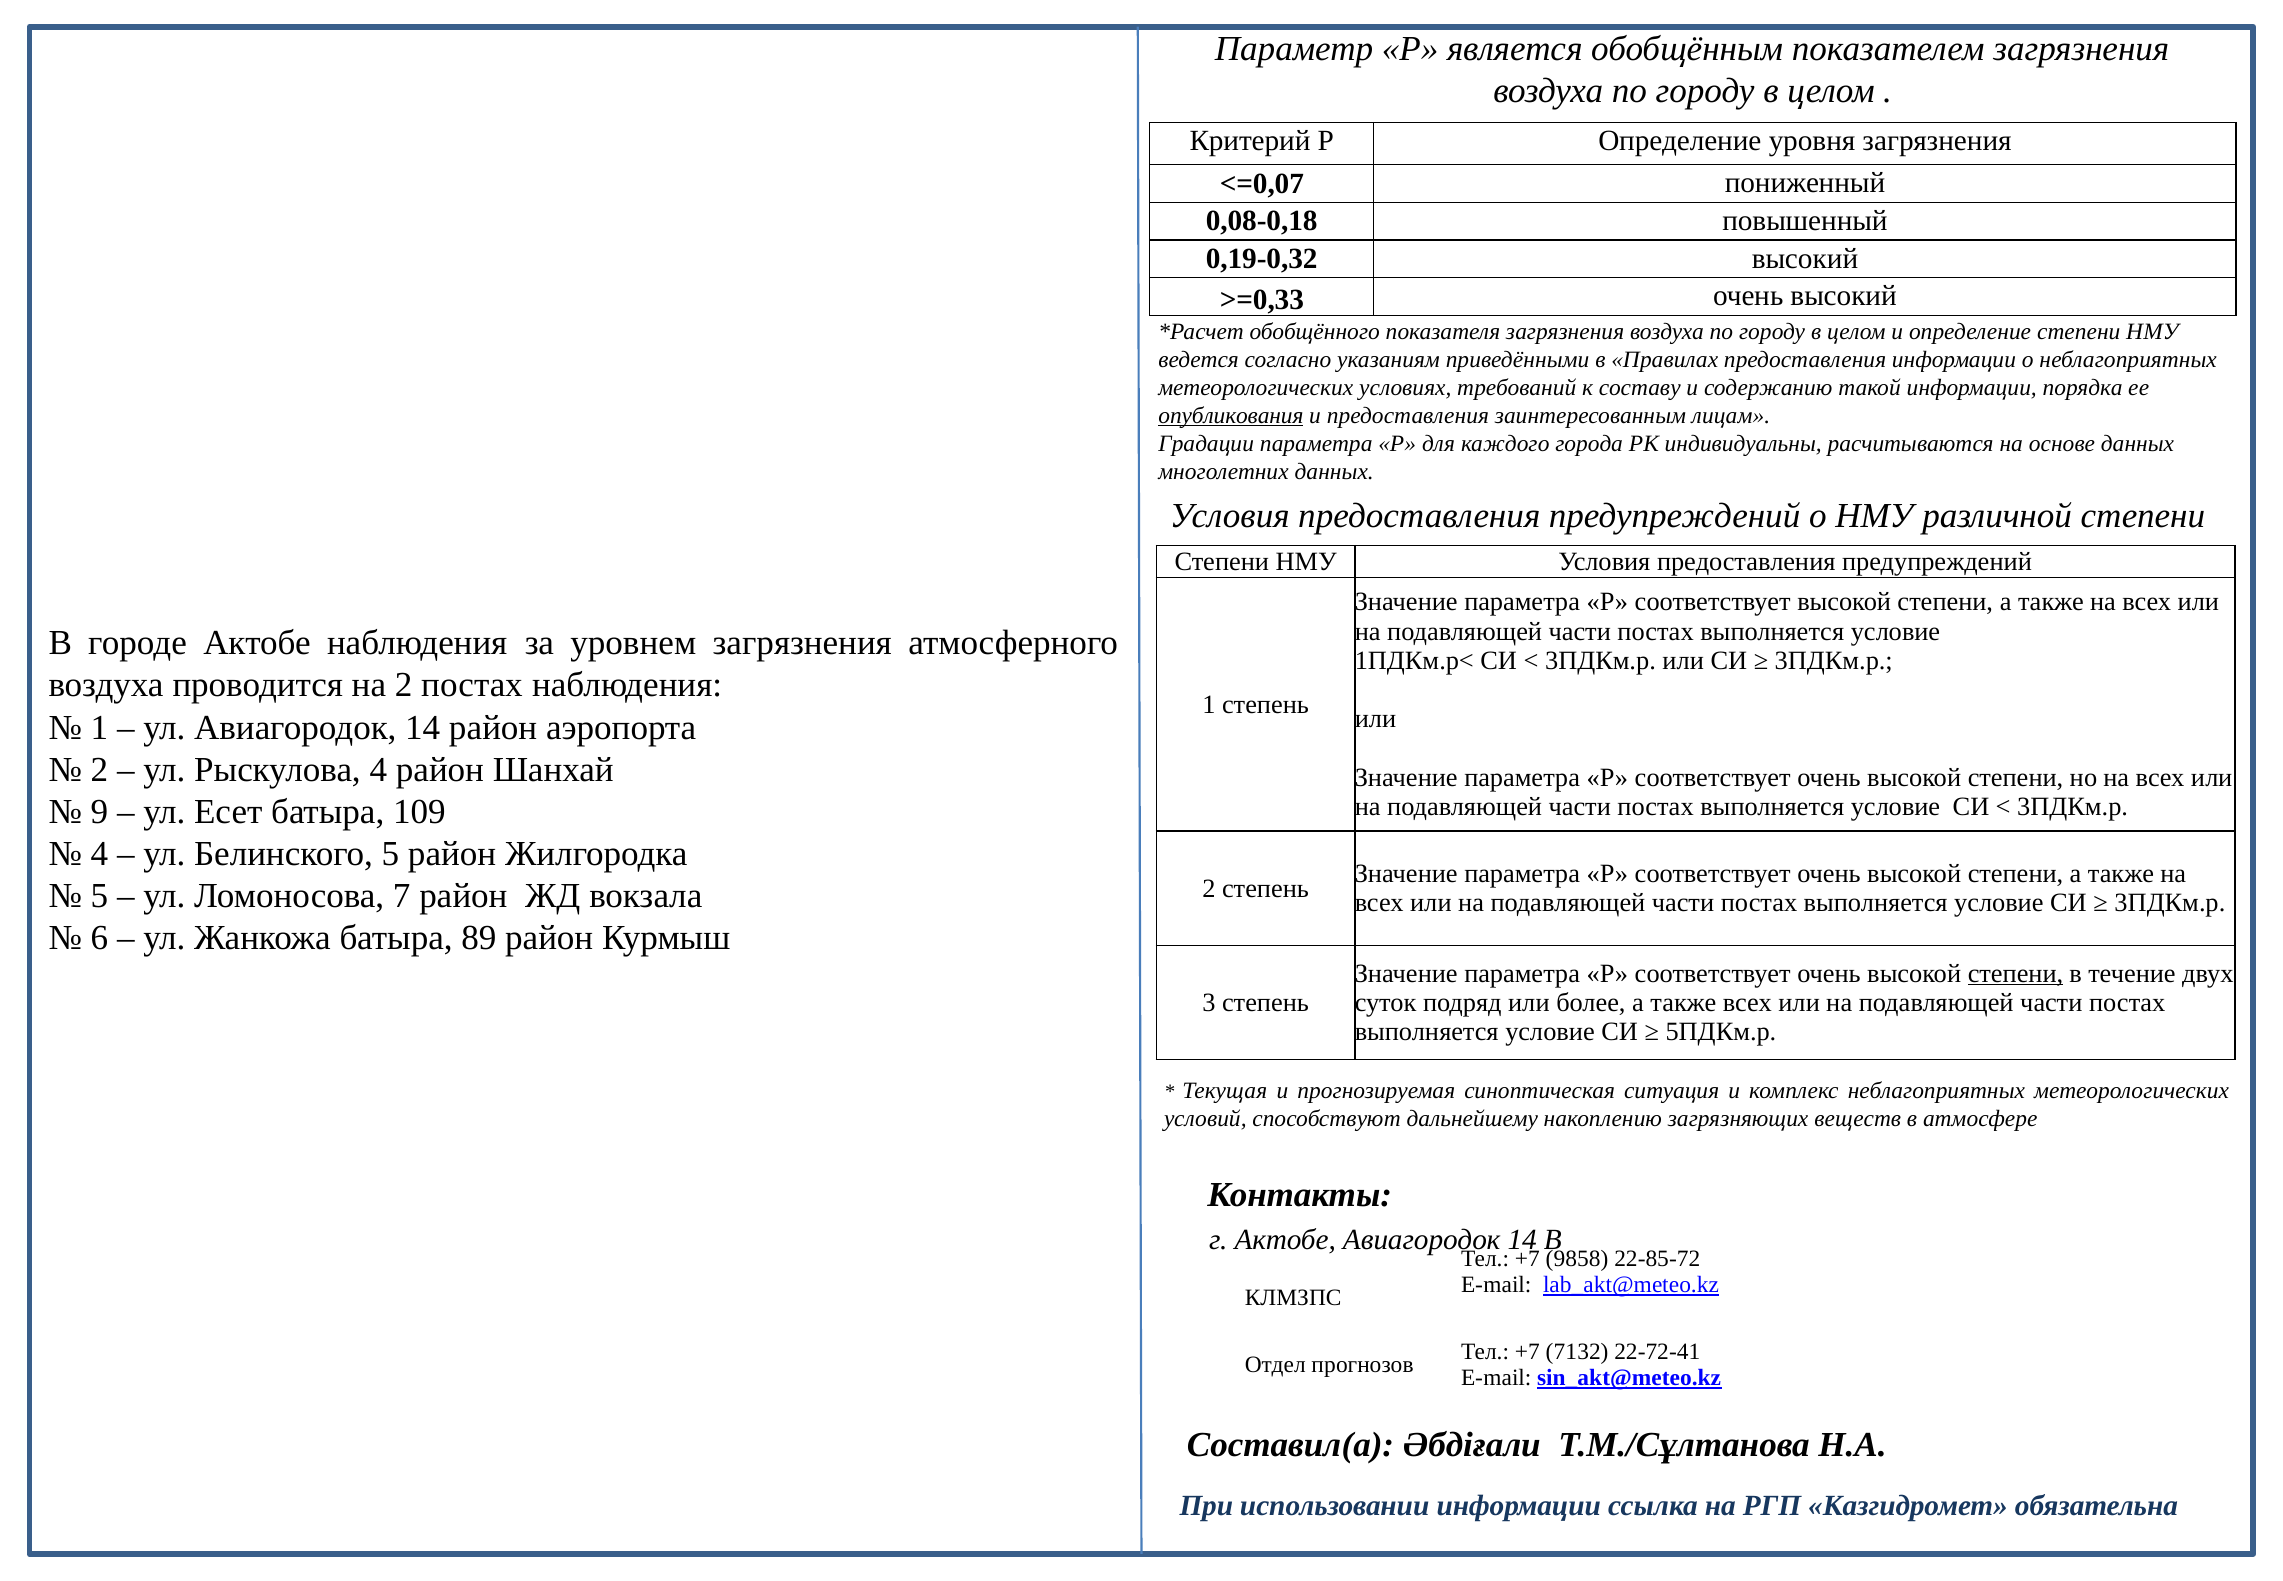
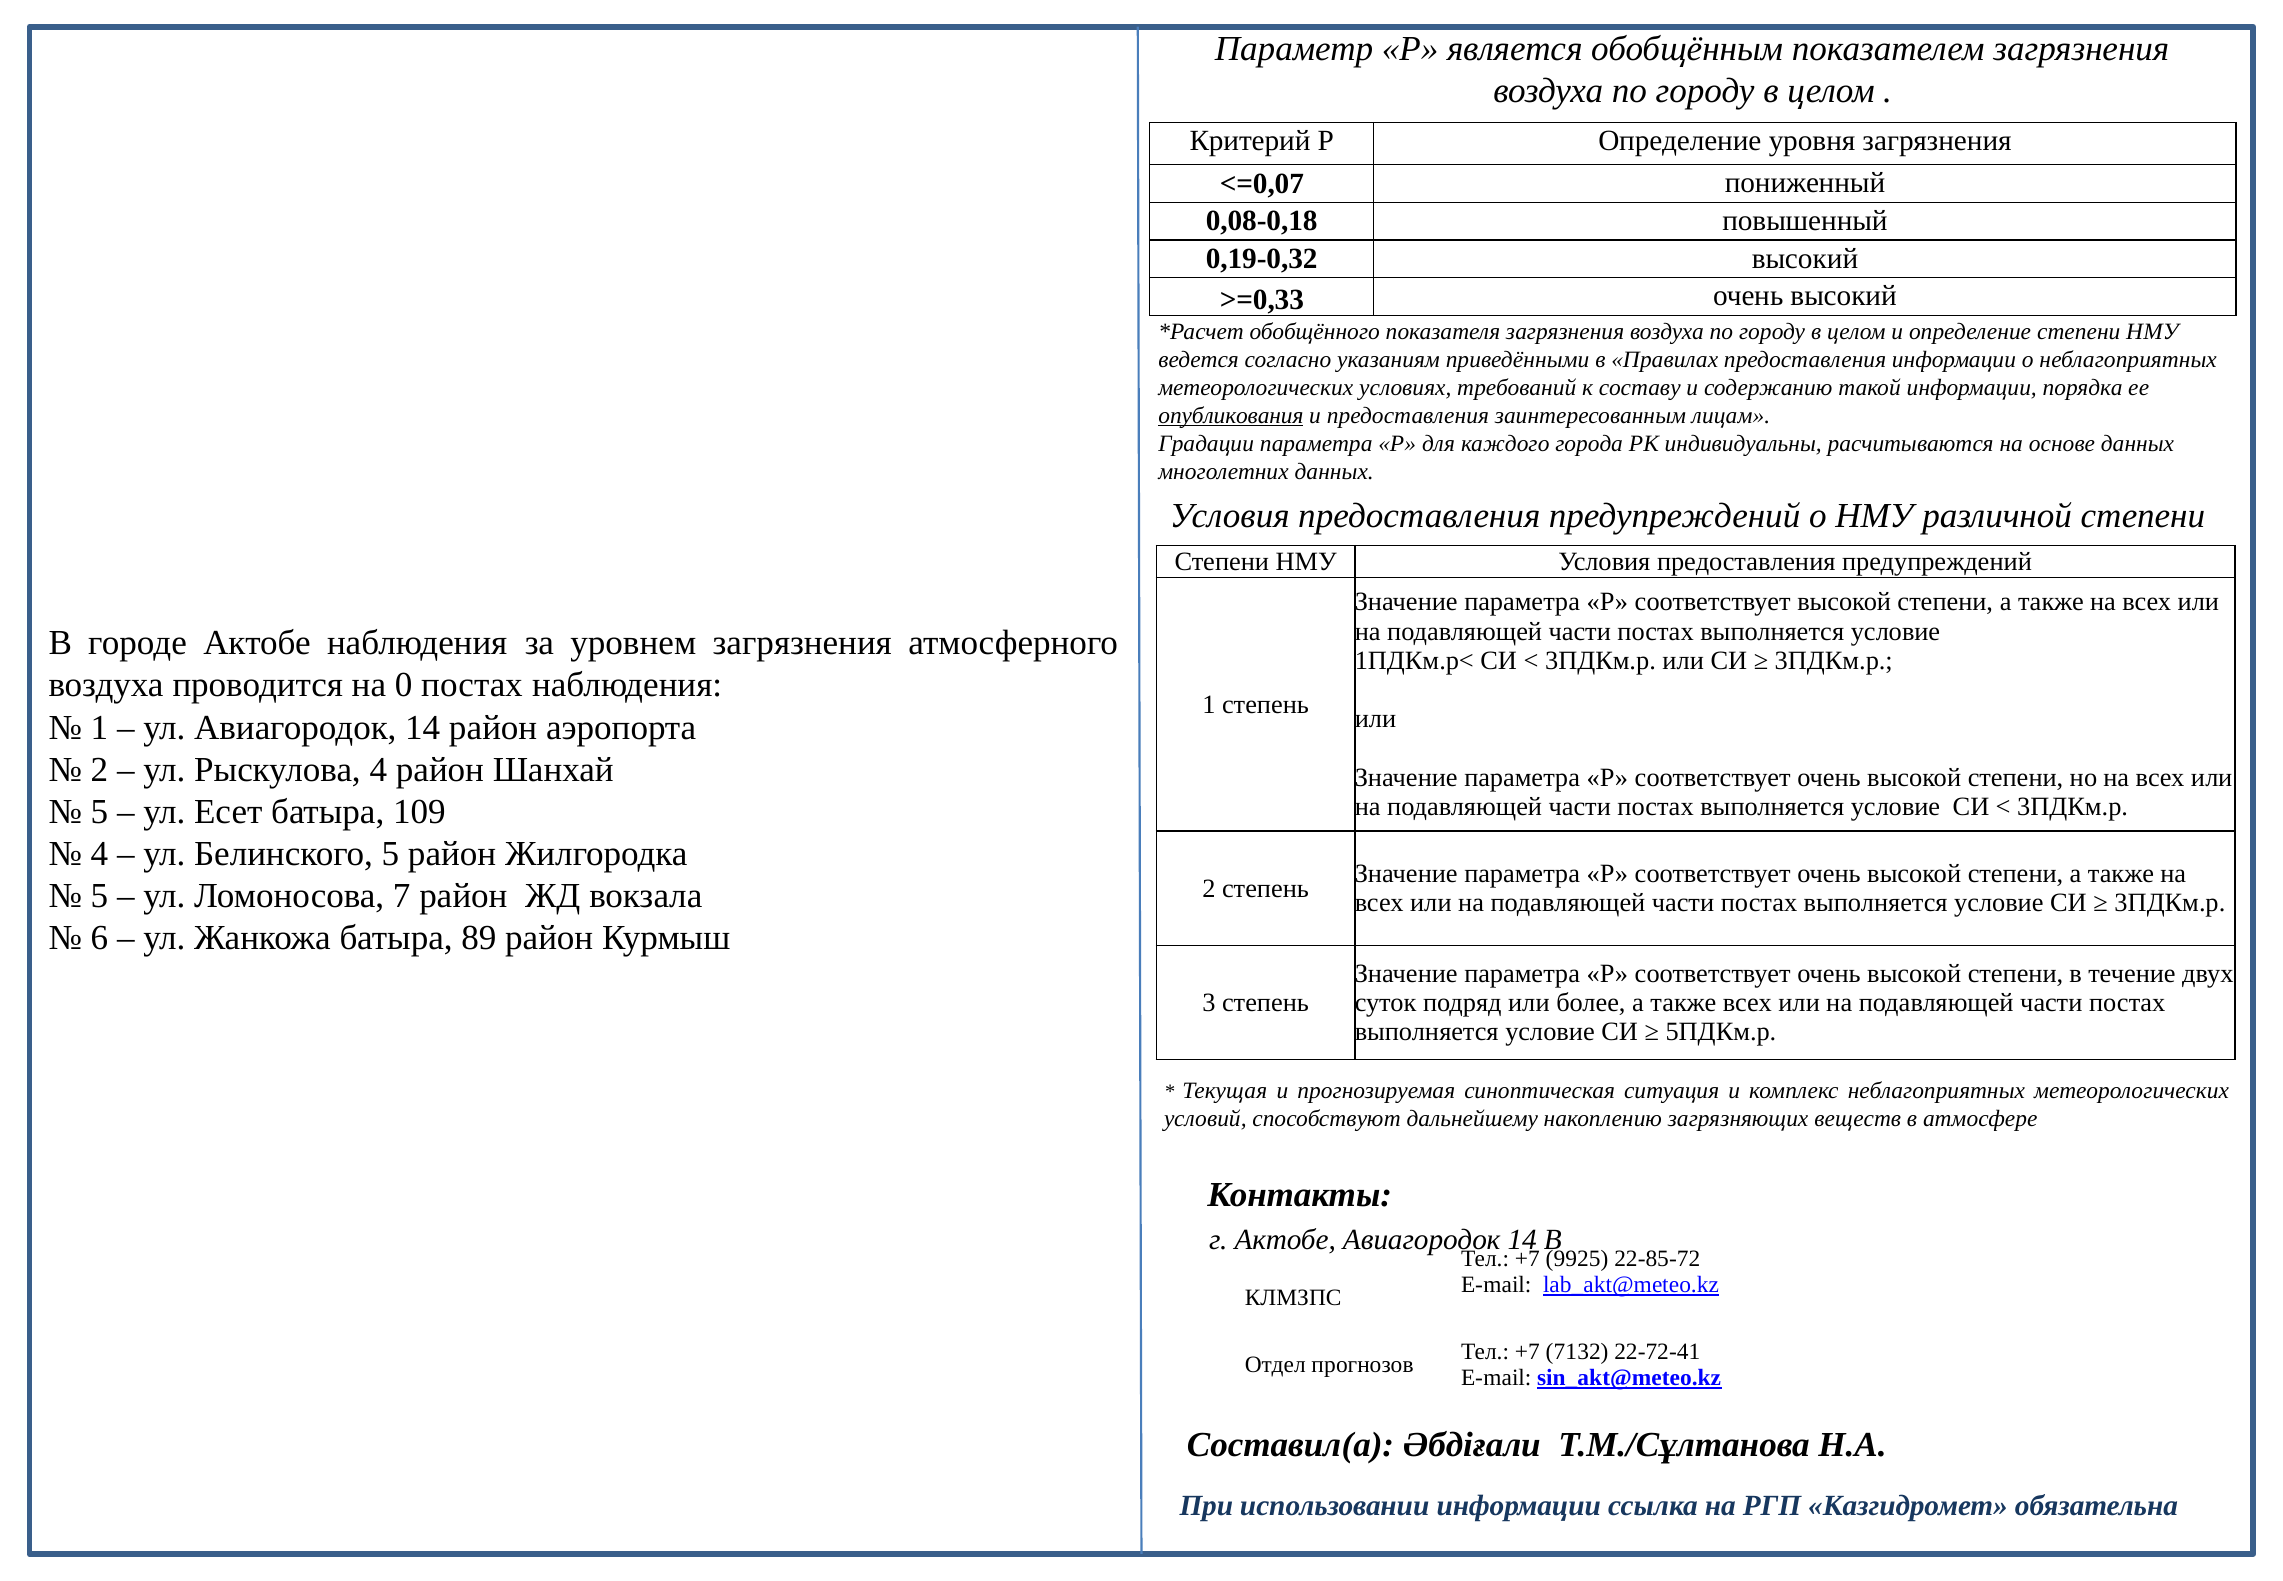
на 2: 2 -> 0
9 at (99, 812): 9 -> 5
степени at (2016, 973) underline: present -> none
9858: 9858 -> 9925
